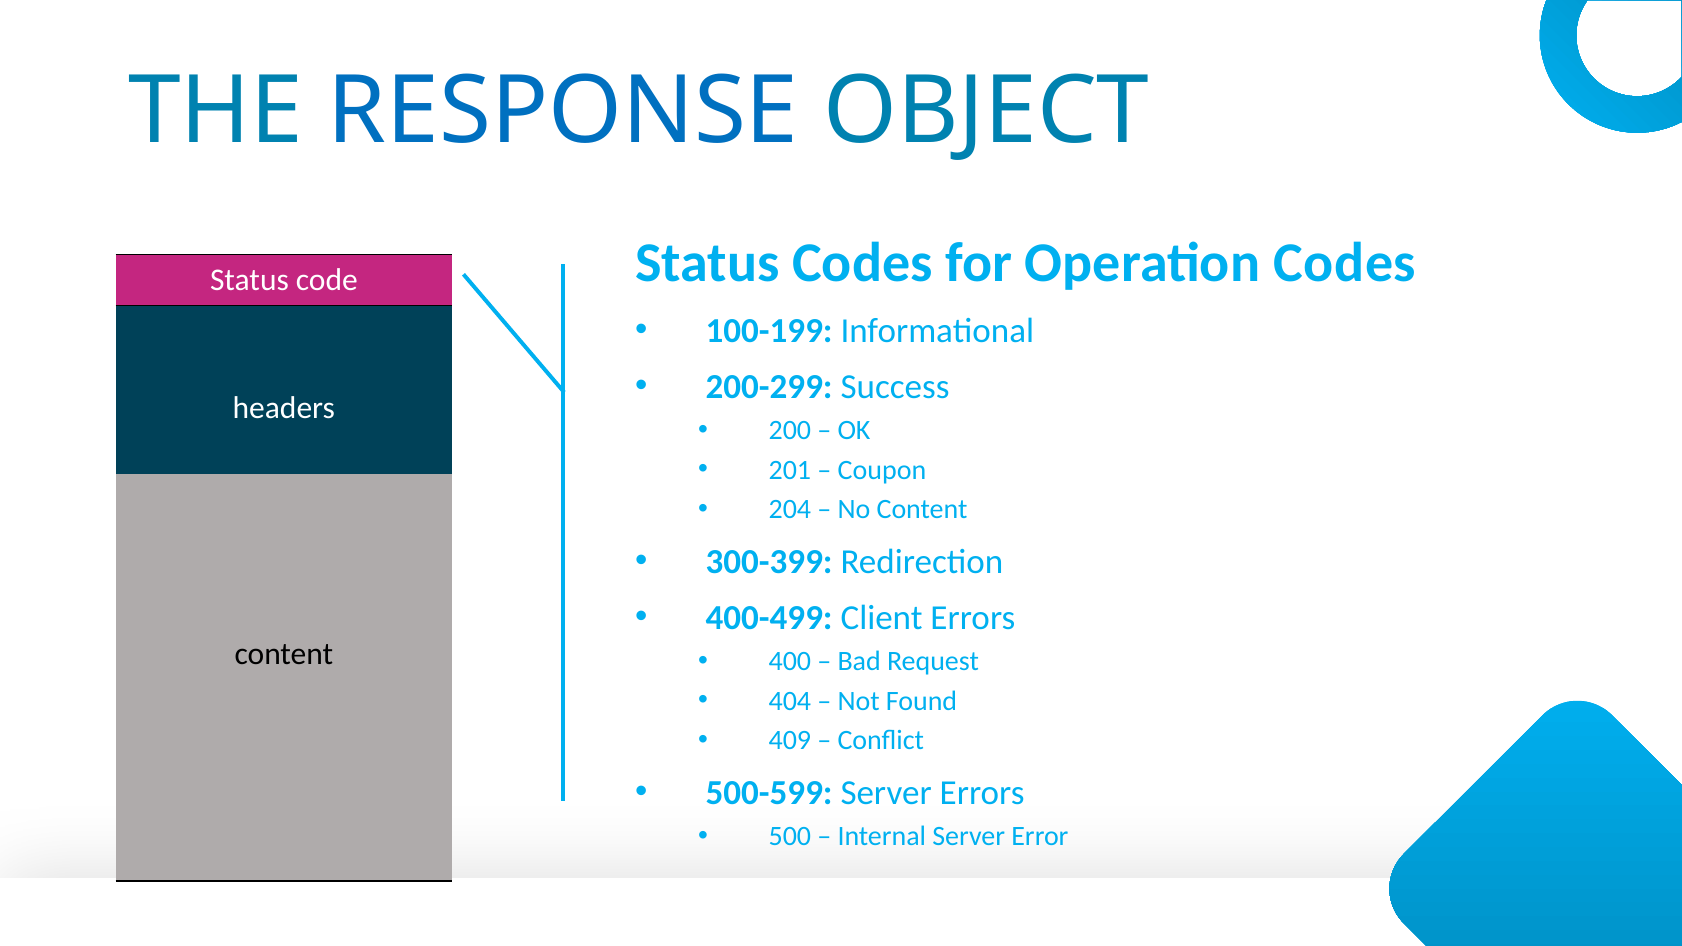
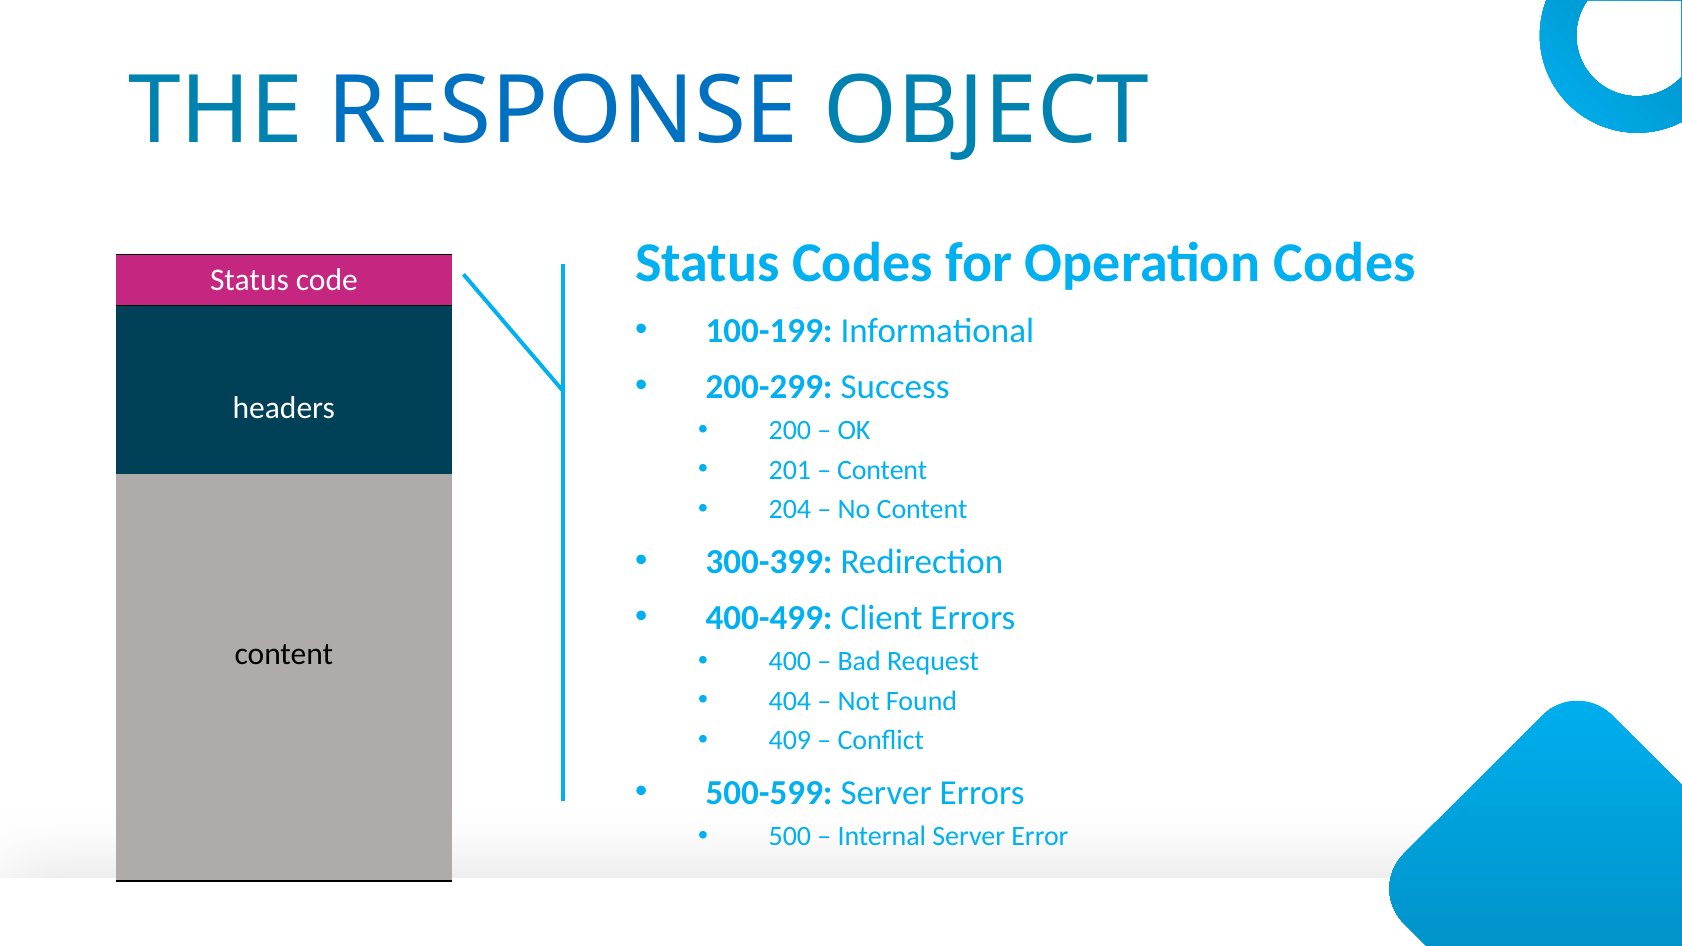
Coupon at (882, 470): Coupon -> Content
